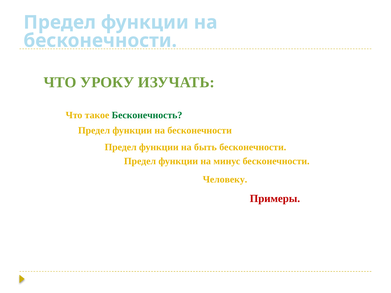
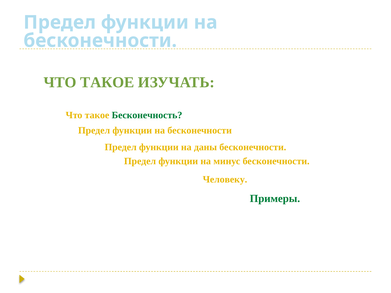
УРОКУ at (107, 82): УРОКУ -> ТАКОЕ
быть: быть -> даны
Примеры colour: red -> green
